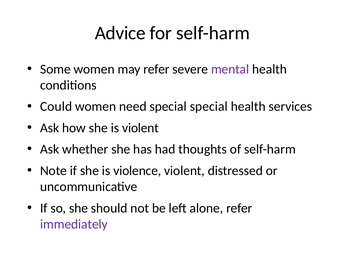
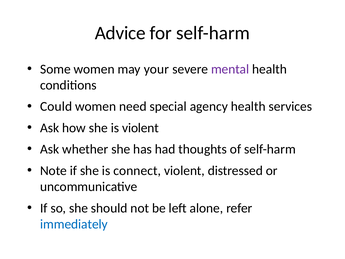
may refer: refer -> your
special special: special -> agency
violence: violence -> connect
immediately colour: purple -> blue
